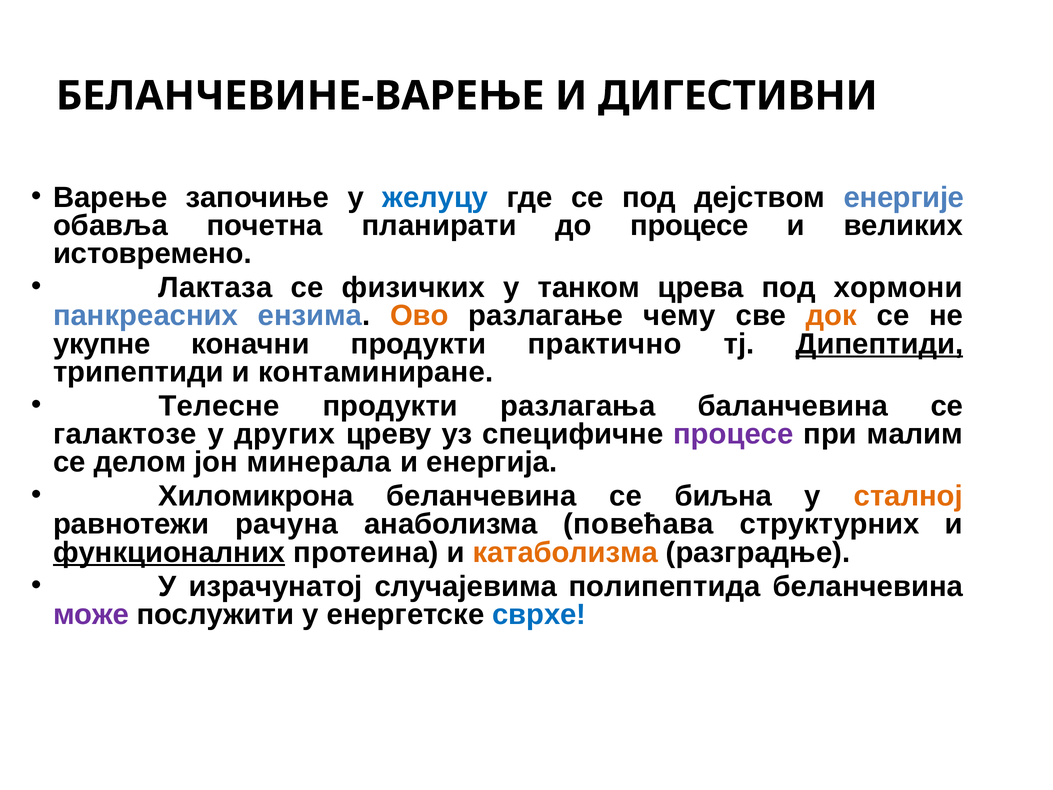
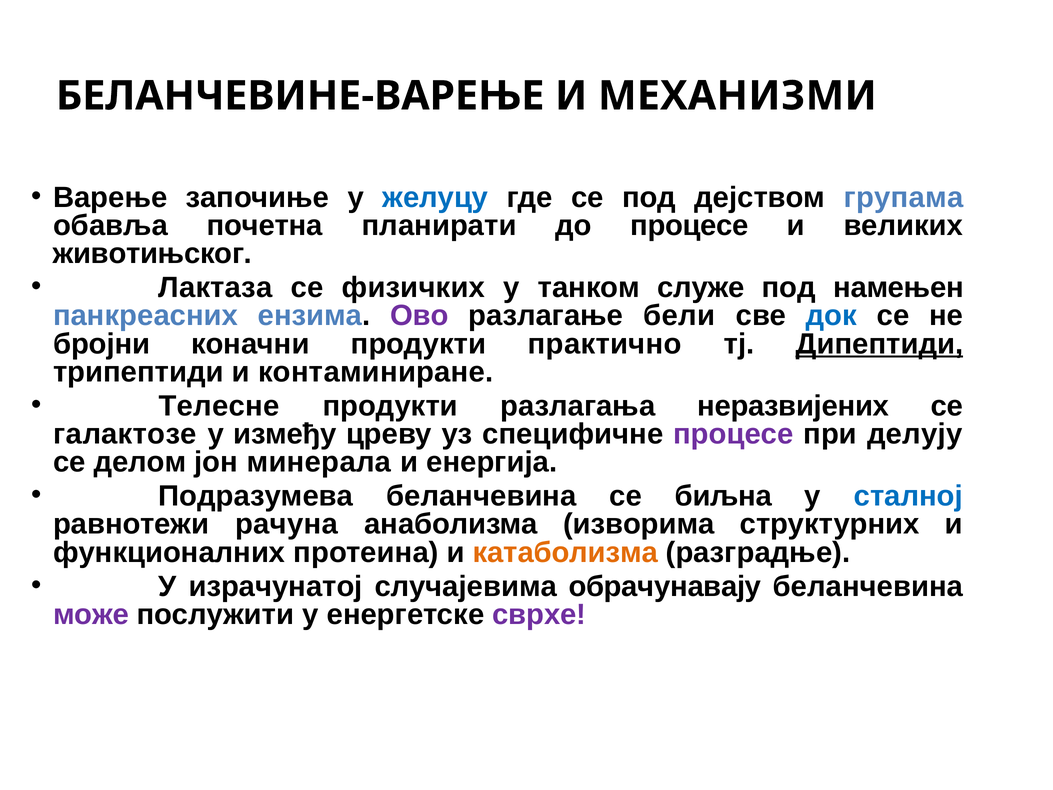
ДИГЕСТИВНИ: ДИГЕСТИВНИ -> МЕХАНИЗМИ
енергије: енергије -> групама
истовремено: истовремено -> животињског
црева: црева -> служе
хормони: хормони -> намењен
Ово colour: orange -> purple
чему: чему -> бели
док colour: orange -> blue
укупне: укупне -> бројни
баланчевина: баланчевина -> неразвијених
других: других -> између
малим: малим -> делују
Хиломикрона: Хиломикрона -> Подразумева
сталној colour: orange -> blue
повећава: повећава -> изворима
функционалних underline: present -> none
полипептида: полипептида -> обрачунавају
сврхе colour: blue -> purple
